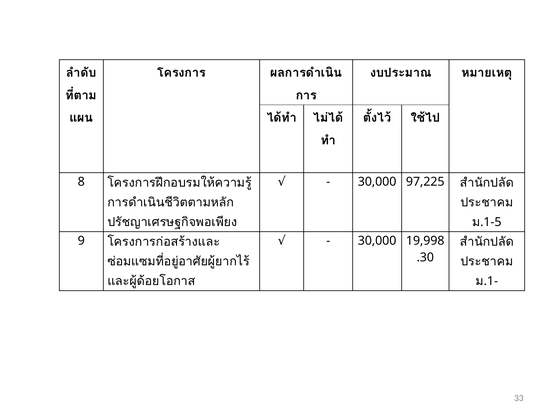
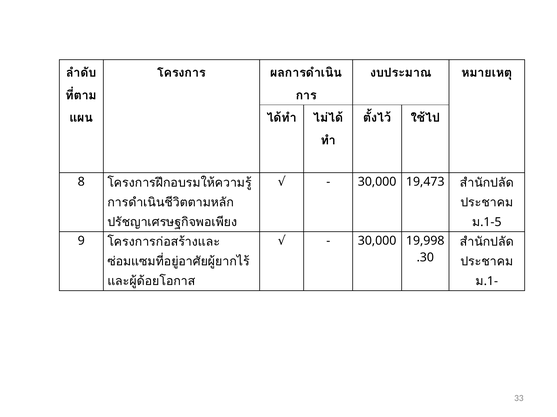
97,225: 97,225 -> 19,473
